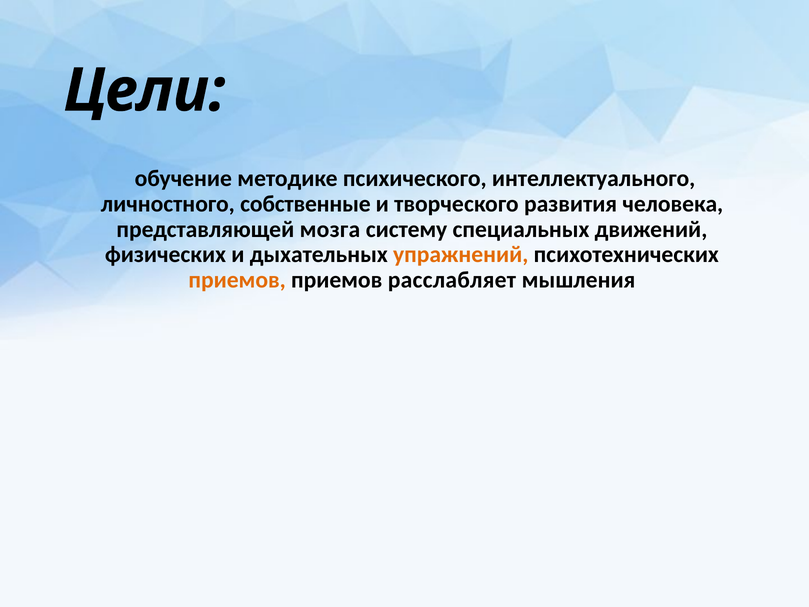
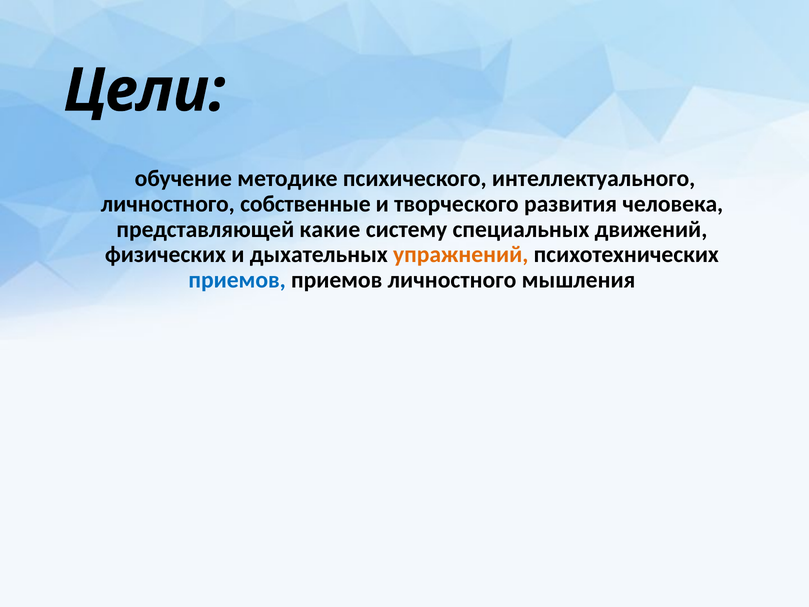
мозга: мозга -> какие
приемов at (237, 280) colour: orange -> blue
приемов расслабляет: расслабляет -> личностного
